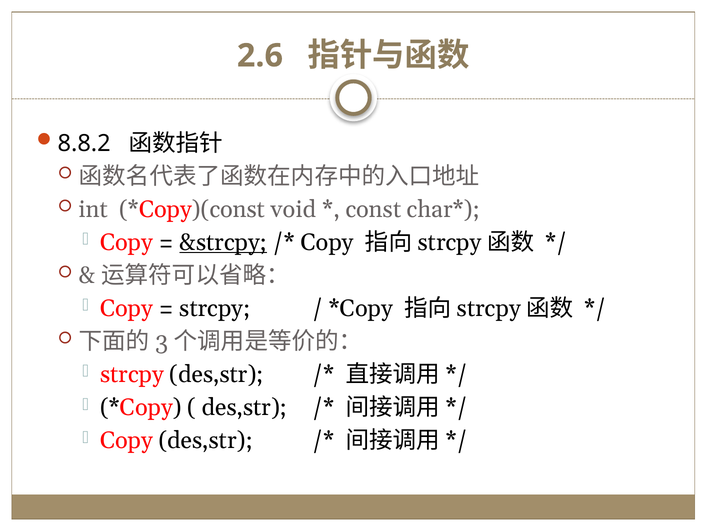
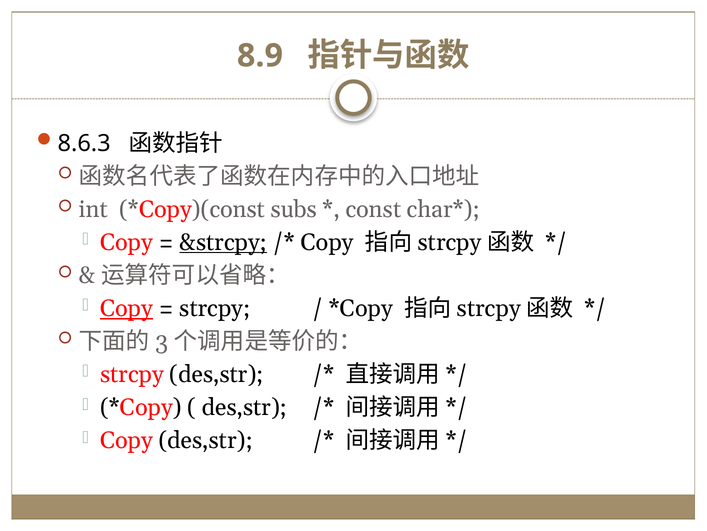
2.6: 2.6 -> 8.9
8.8.2: 8.8.2 -> 8.6.3
void: void -> subs
Copy at (127, 308) underline: none -> present
